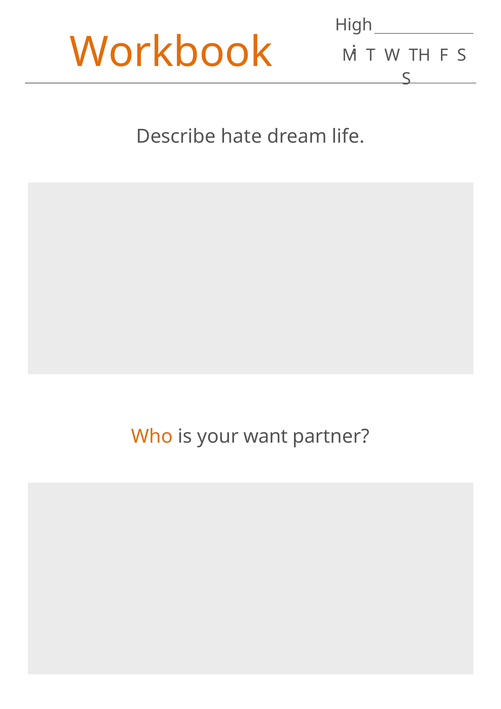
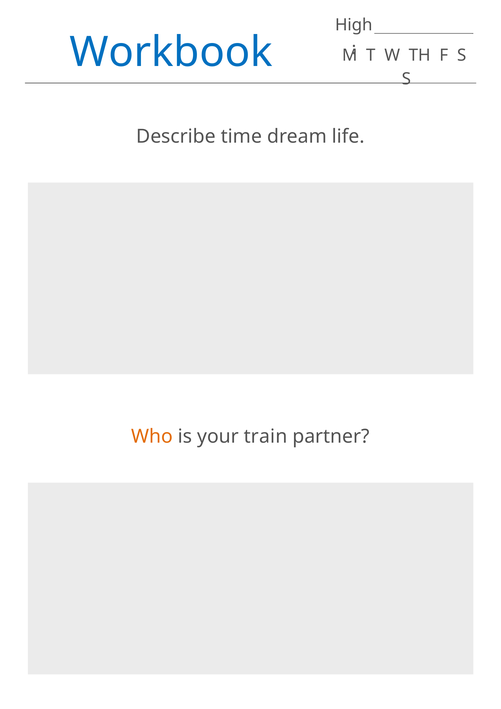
Workbook colour: orange -> blue
hate: hate -> time
want: want -> train
